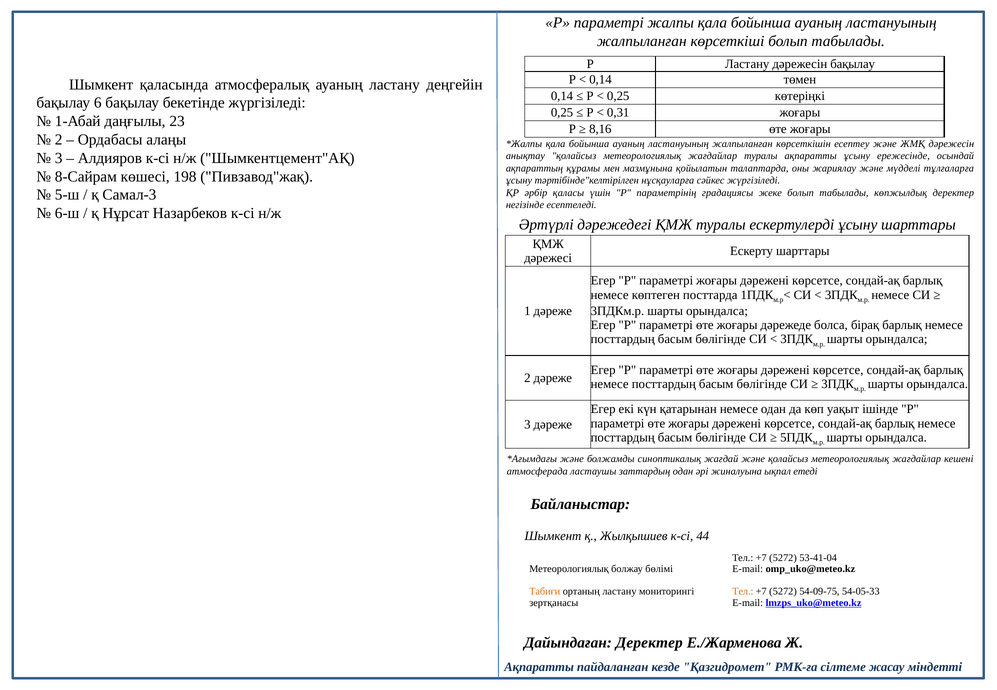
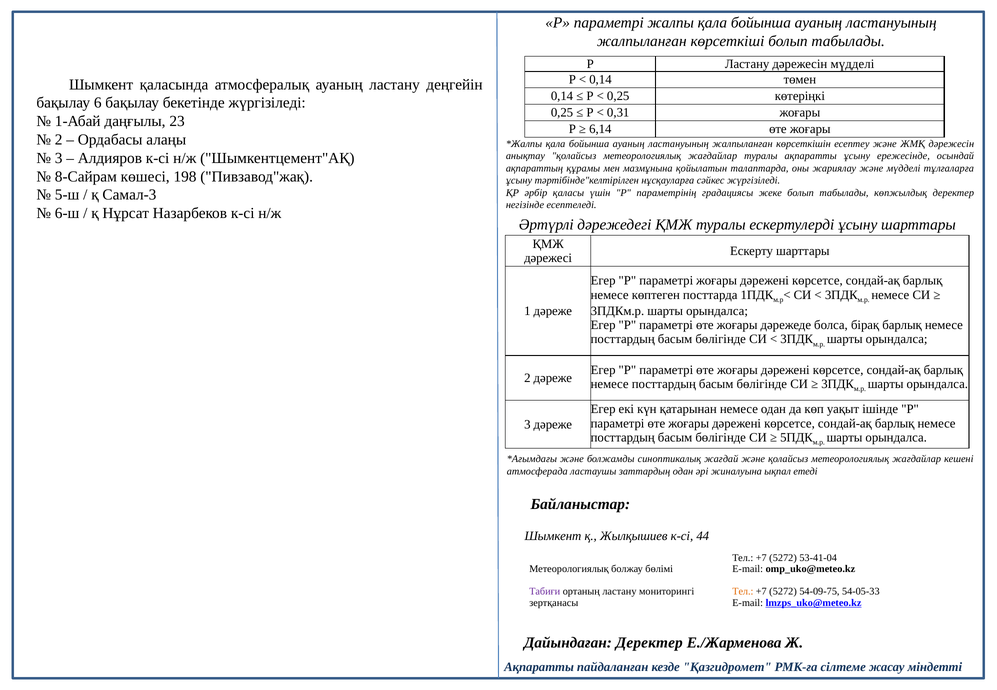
дәрежесін бақылау: бақылау -> мүдделі
8,16: 8,16 -> 6,14
Табиғи colour: orange -> purple
